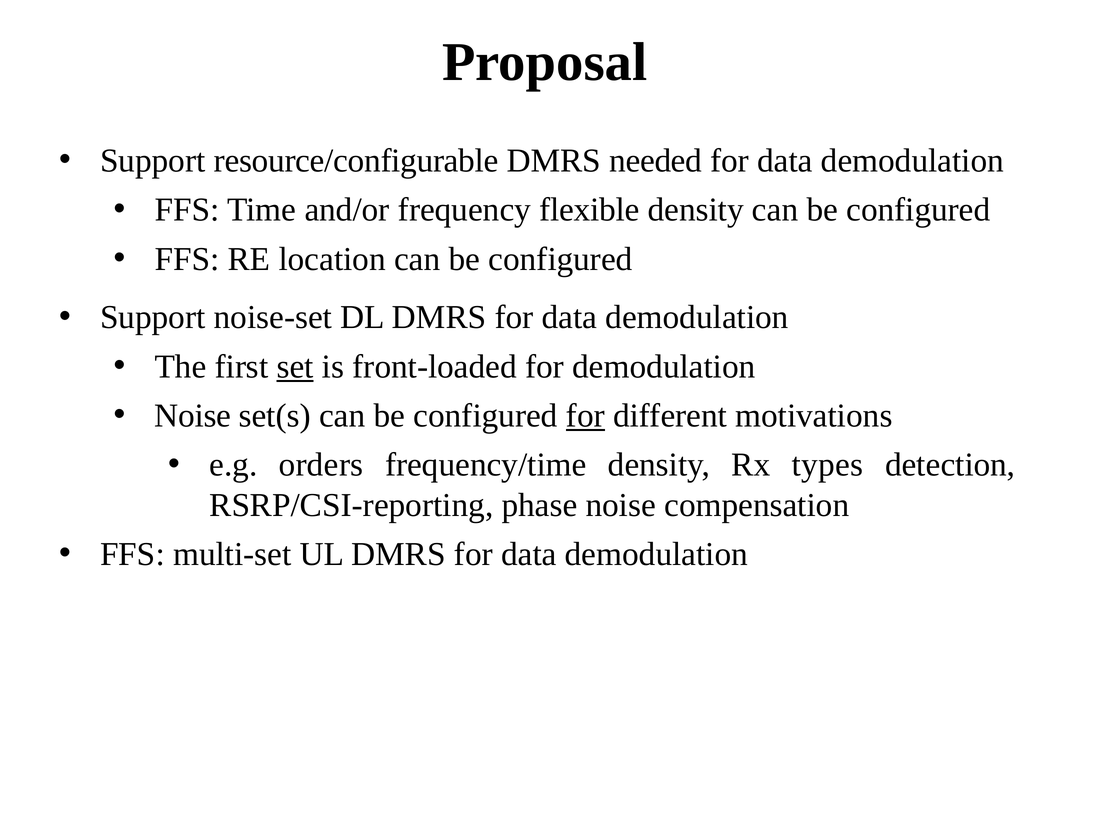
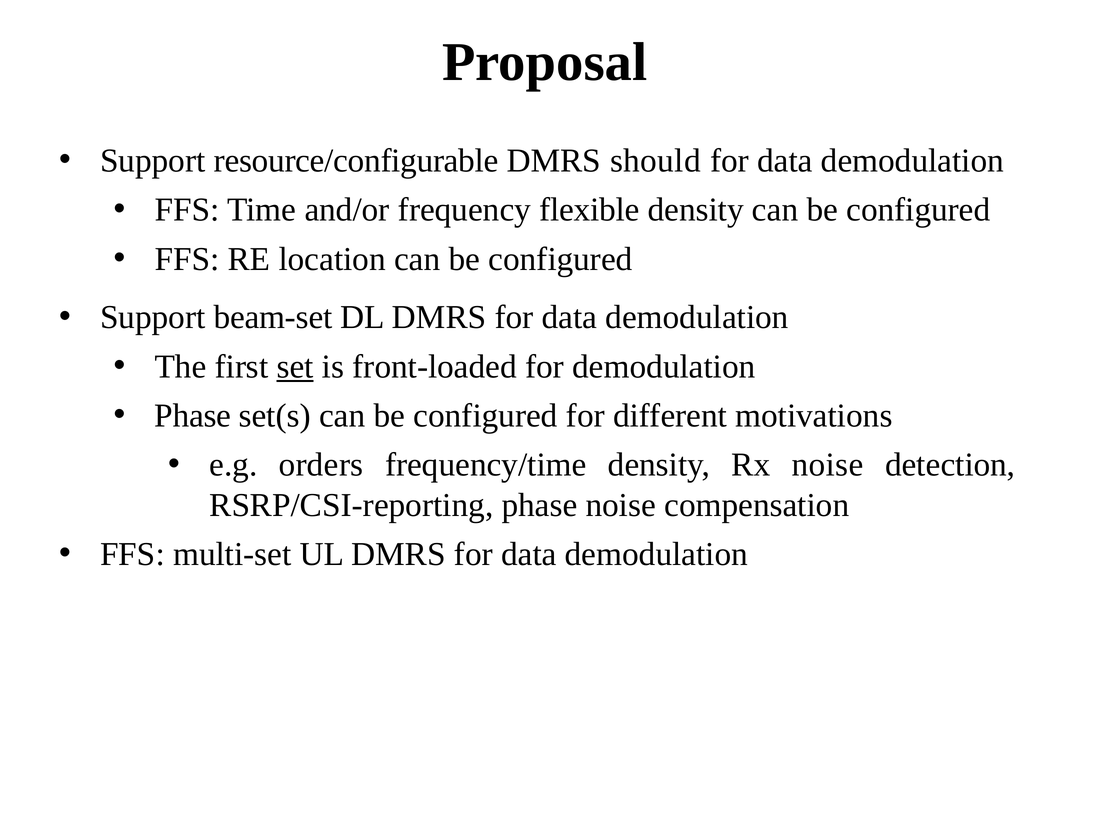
needed: needed -> should
noise-set: noise-set -> beam-set
Noise at (193, 416): Noise -> Phase
for at (585, 416) underline: present -> none
Rx types: types -> noise
